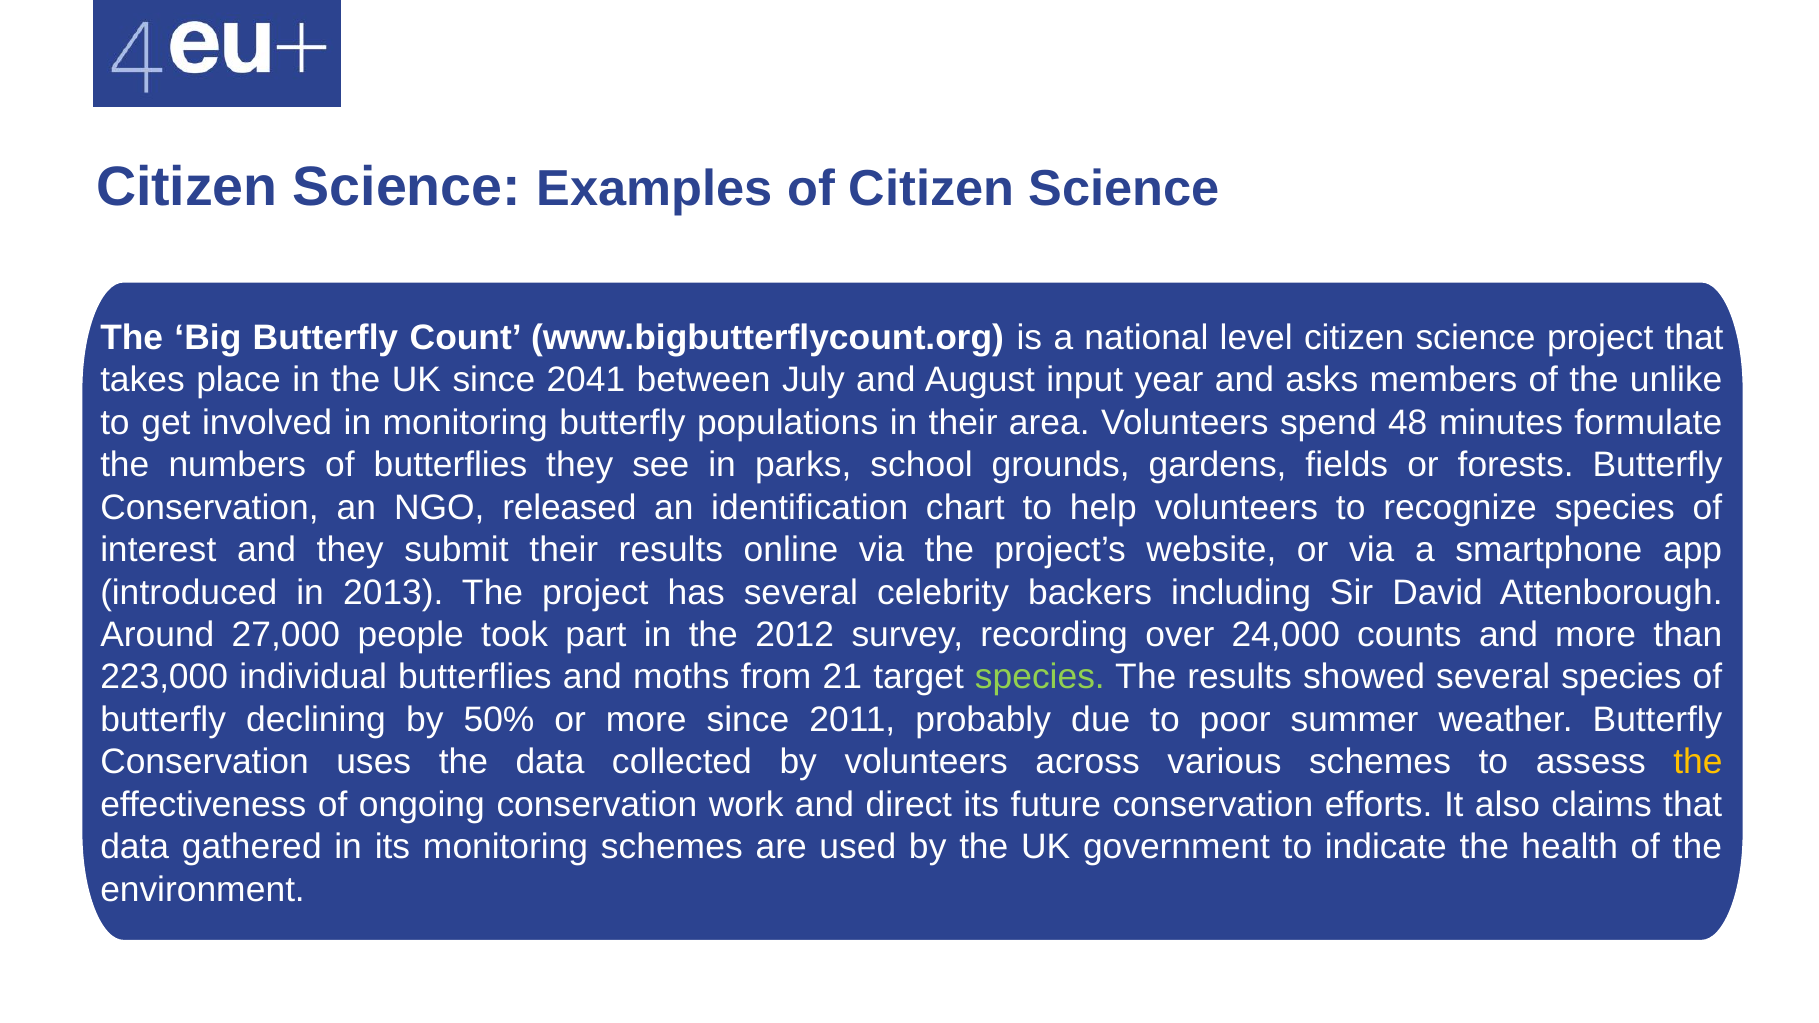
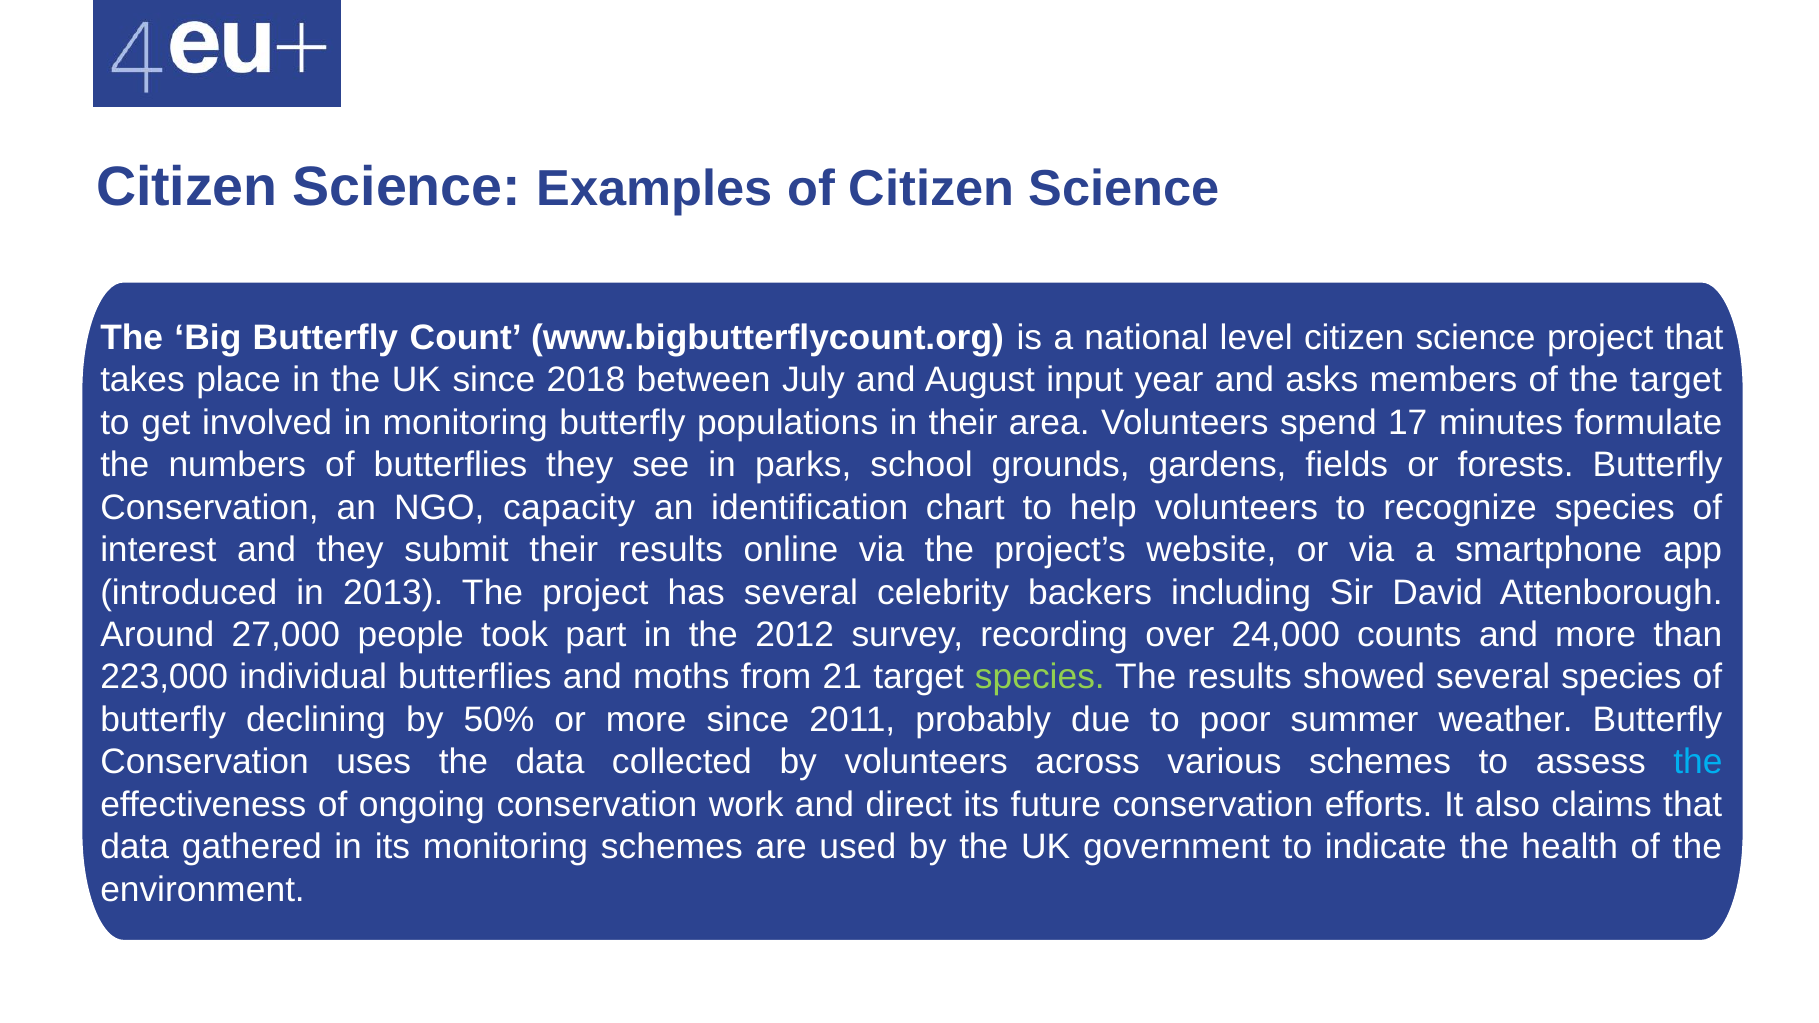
2041: 2041 -> 2018
the unlike: unlike -> target
48: 48 -> 17
released: released -> capacity
the at (1698, 762) colour: yellow -> light blue
